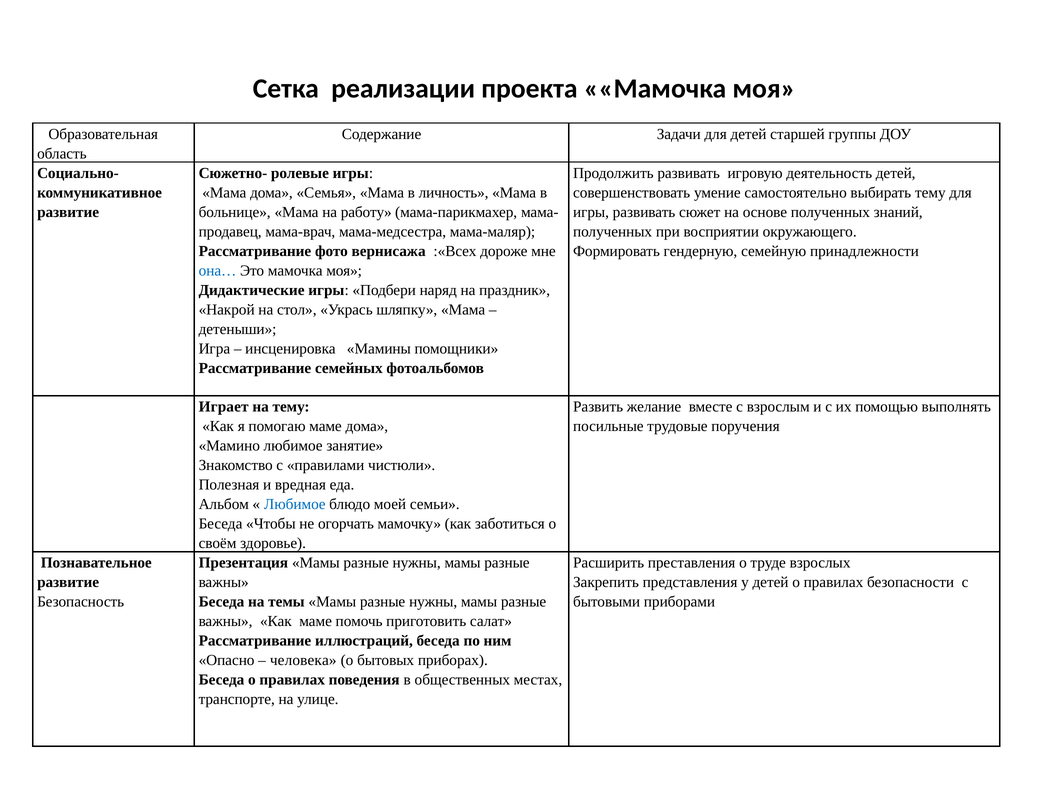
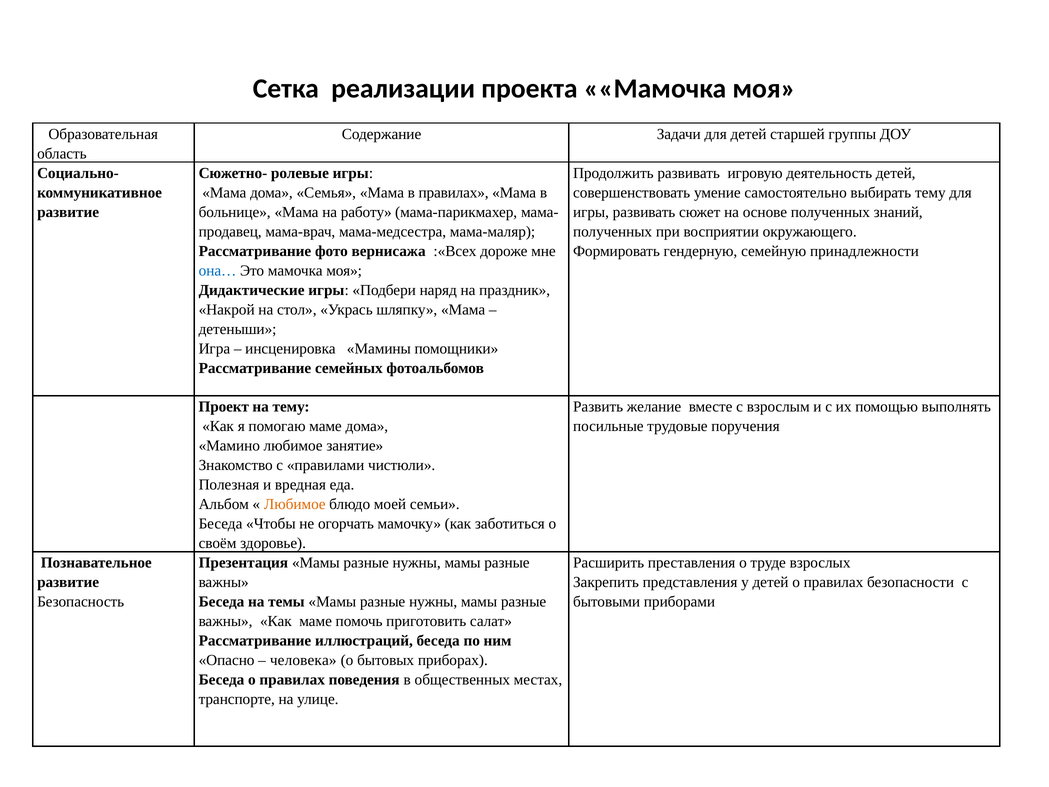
в личность: личность -> правилах
Играет: Играет -> Проект
Любимое at (295, 504) colour: blue -> orange
